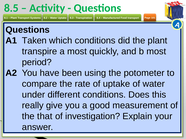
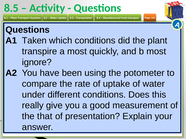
period: period -> ignore
investigation: investigation -> presentation
